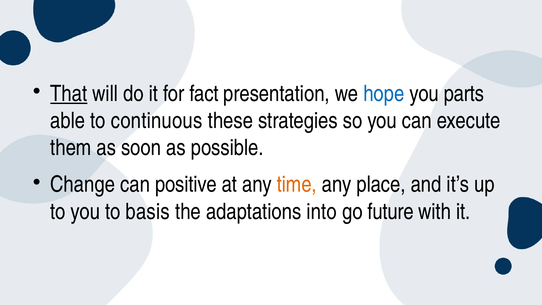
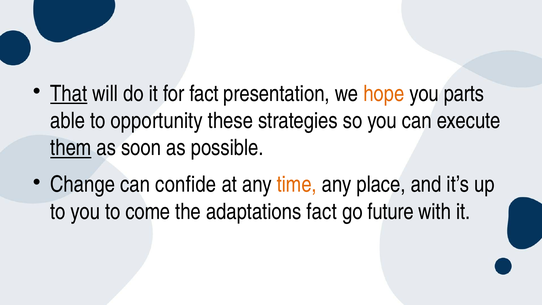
hope colour: blue -> orange
continuous: continuous -> opportunity
them underline: none -> present
positive: positive -> confide
basis: basis -> come
adaptations into: into -> fact
